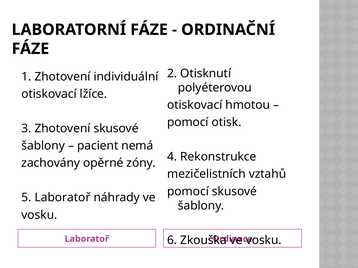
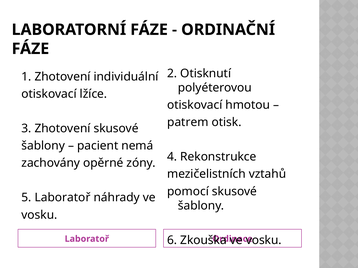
pomocí at (188, 122): pomocí -> patrem
